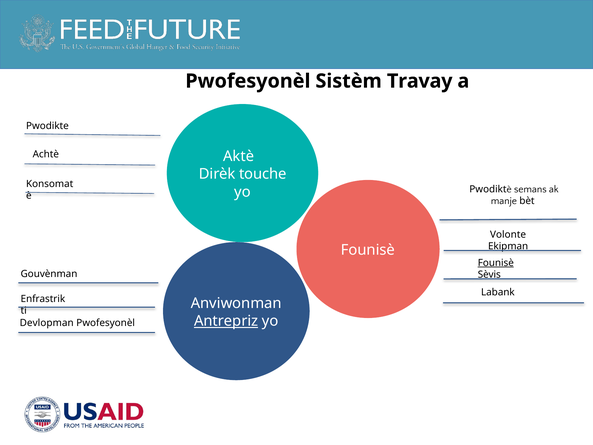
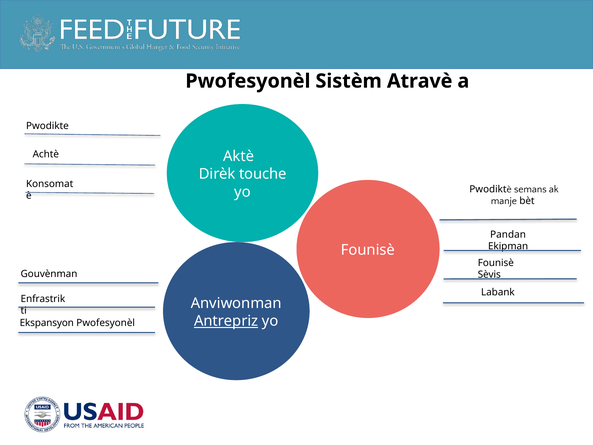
Travay: Travay -> Atravè
Volonte: Volonte -> Pandan
Founisè at (496, 263) underline: present -> none
Devlopman: Devlopman -> Ekspansyon
